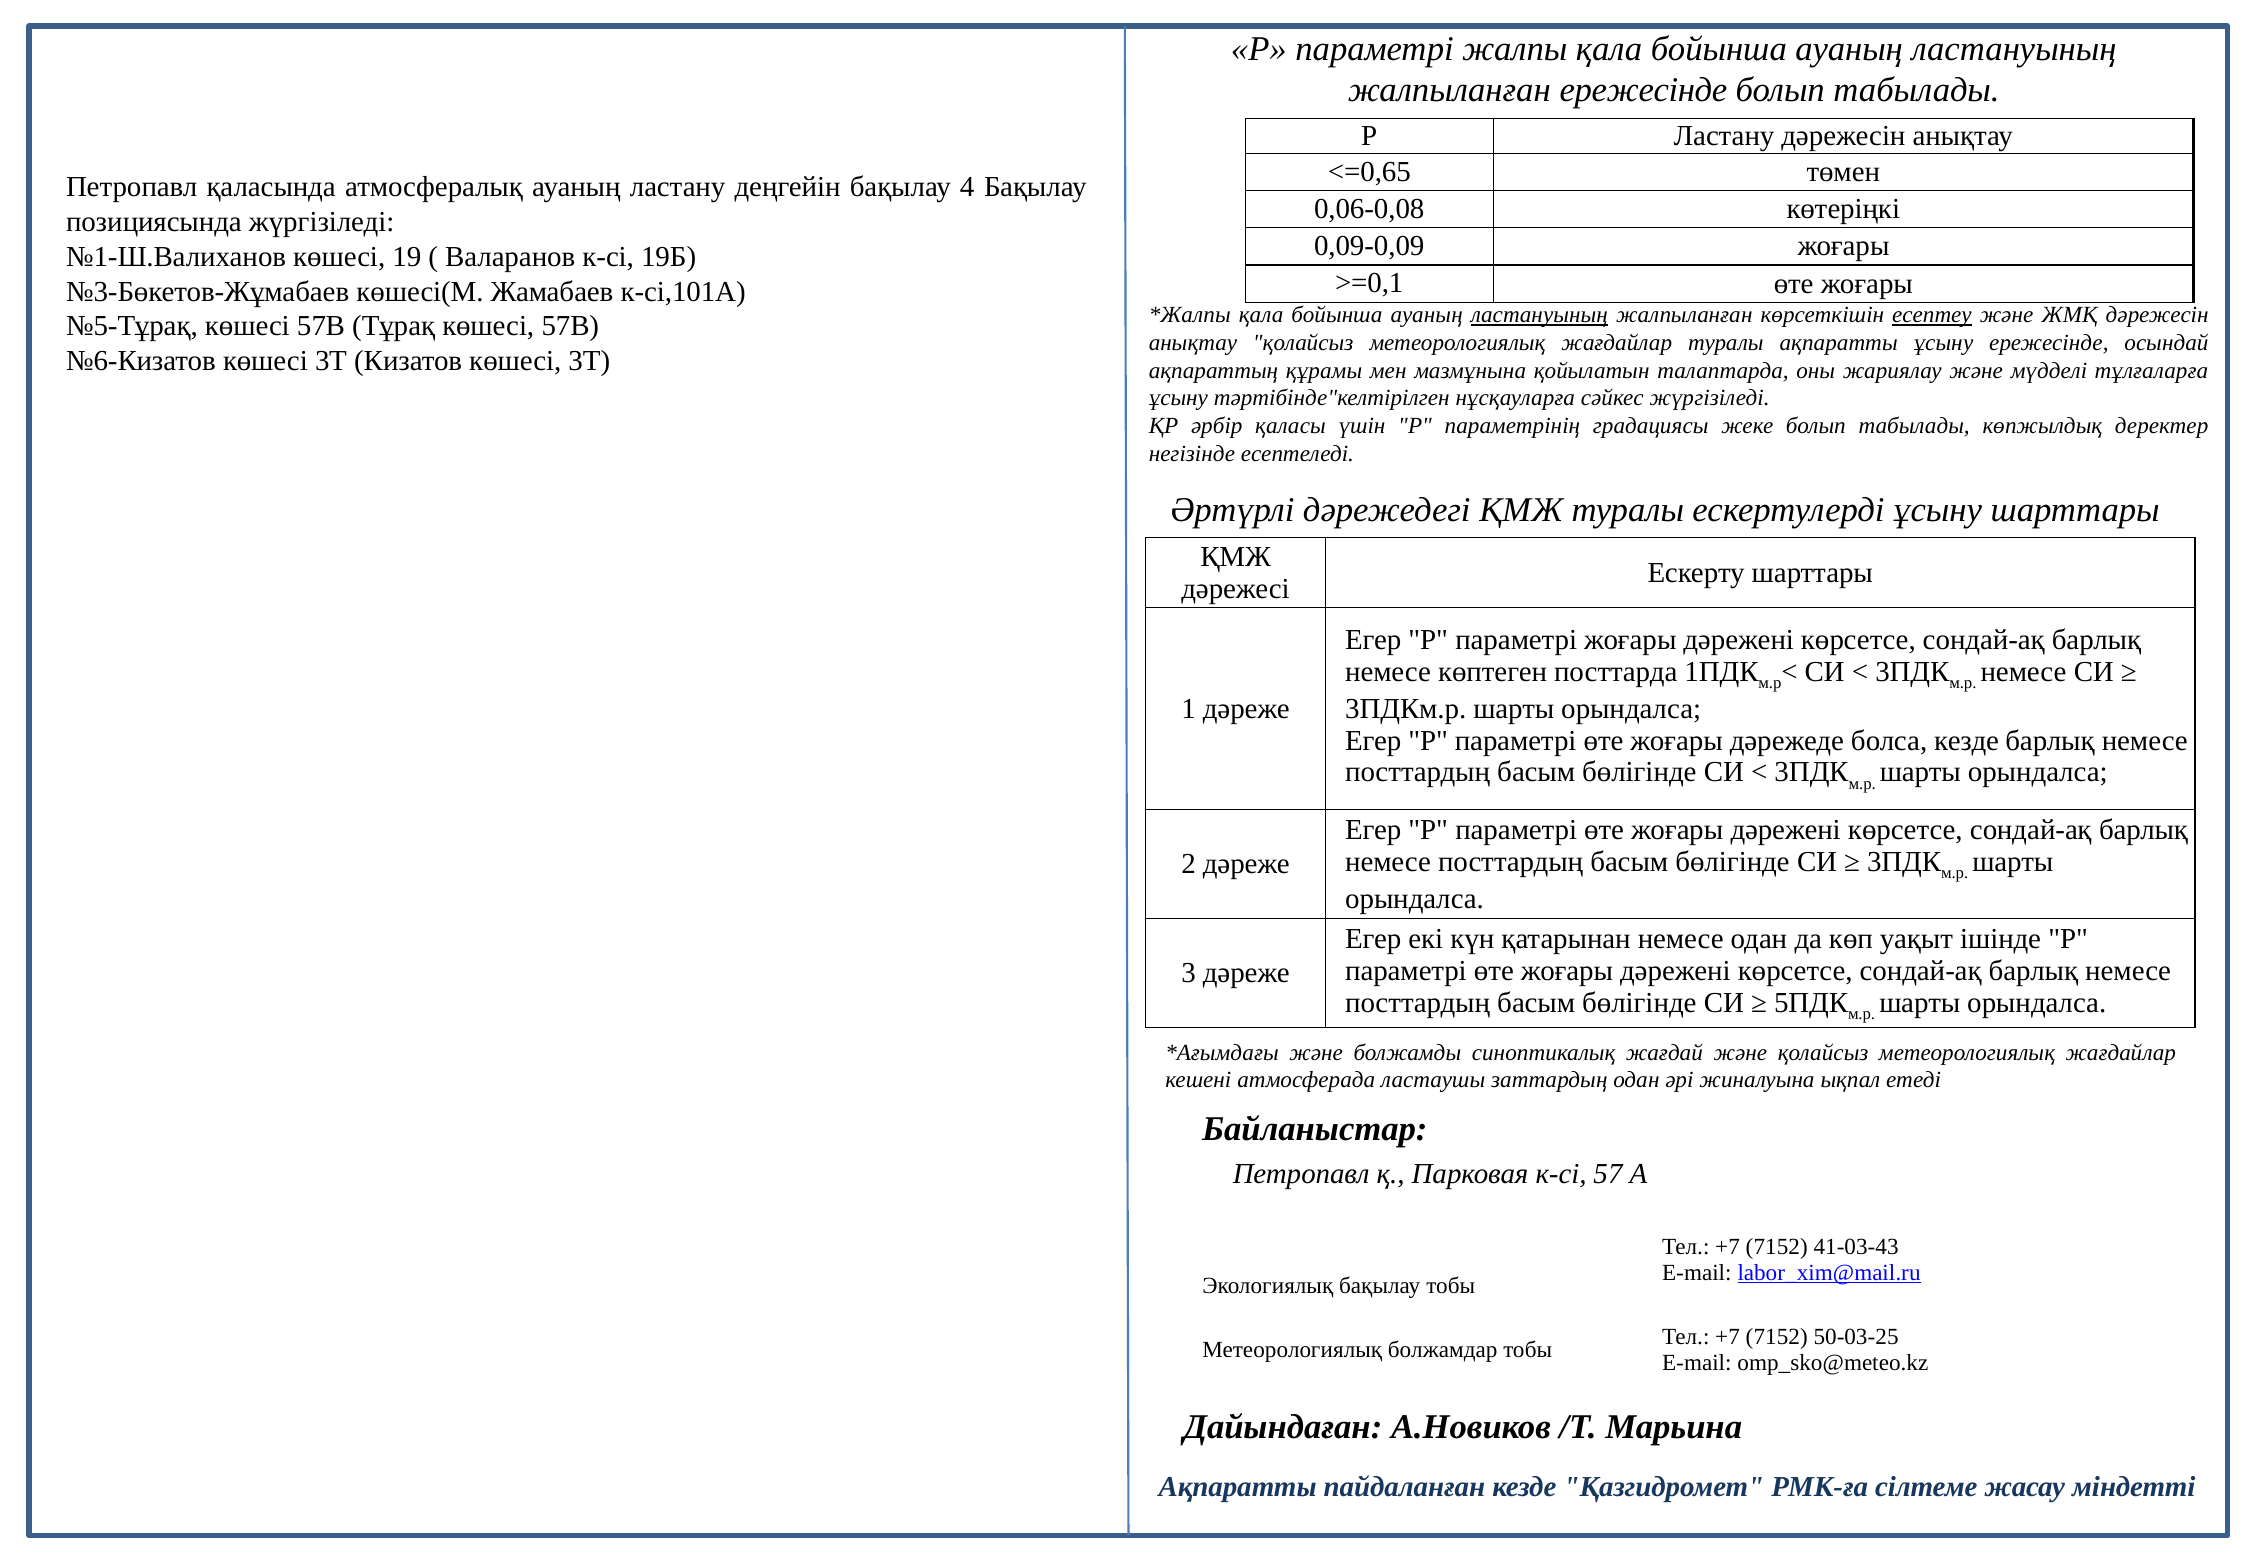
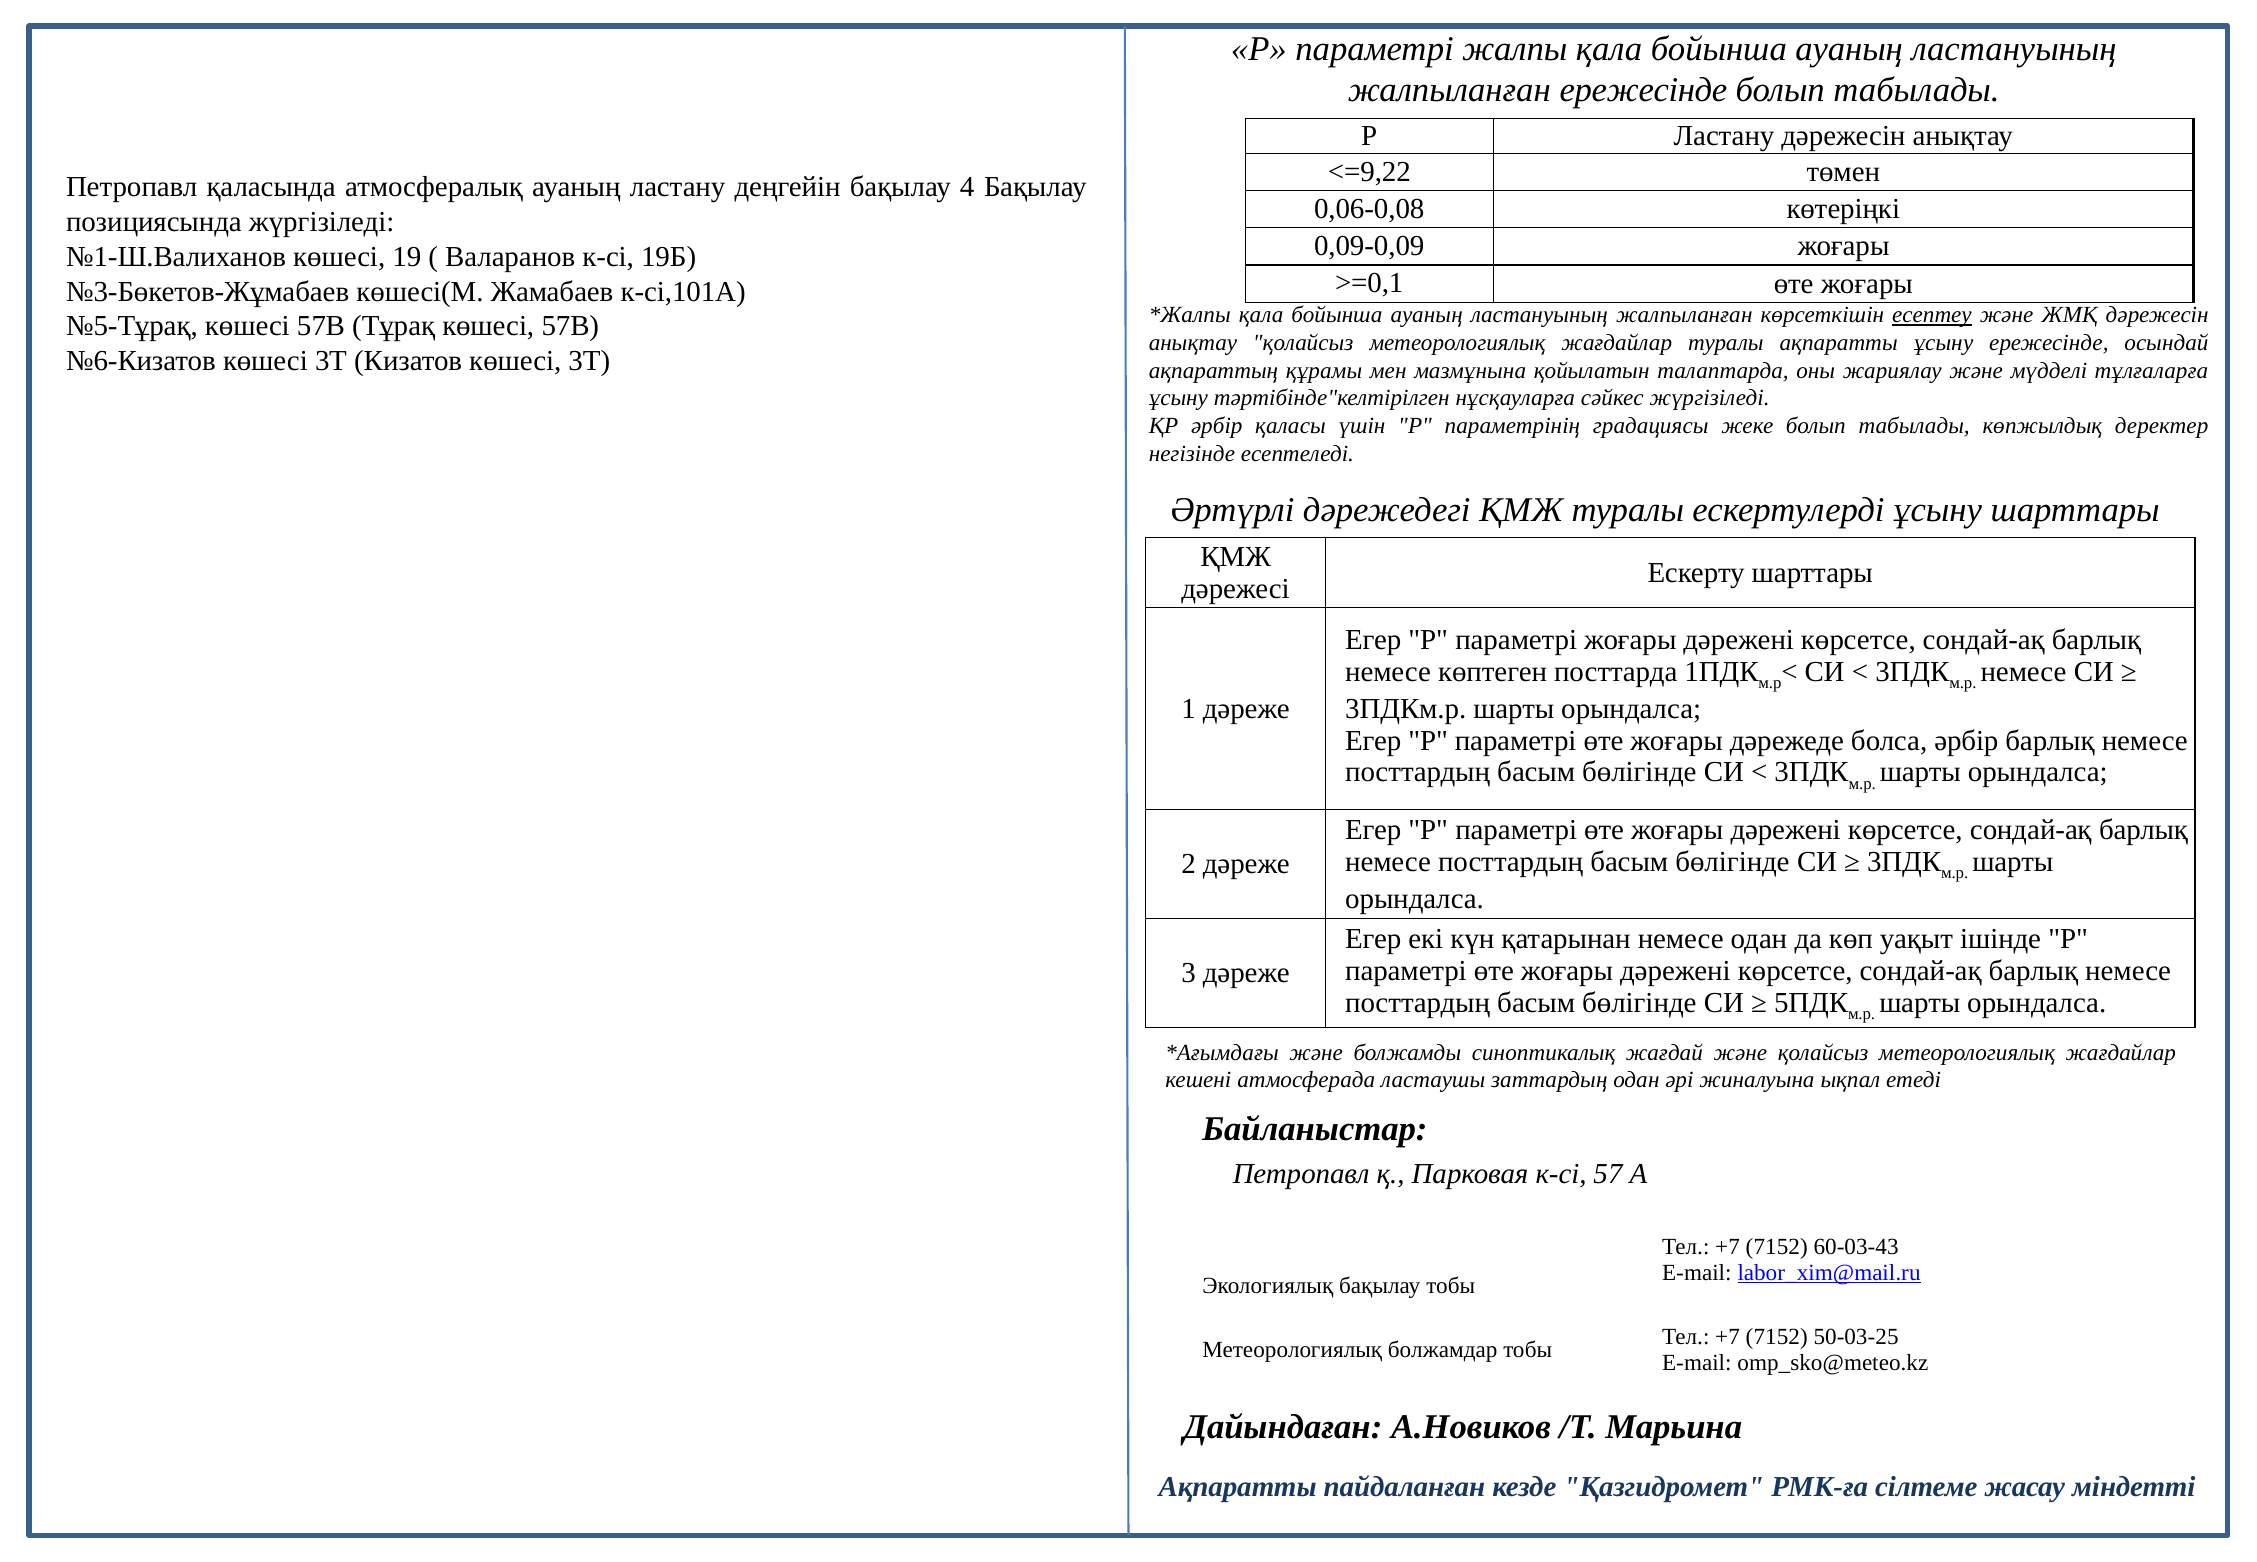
<=0,65: <=0,65 -> <=9,22
ластануының at (1539, 315) underline: present -> none
болса кезде: кезде -> әрбір
41-03-43: 41-03-43 -> 60-03-43
